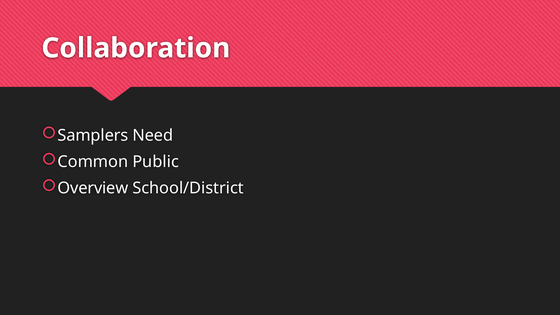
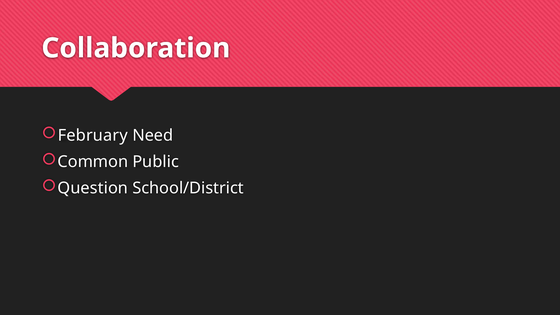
Samplers: Samplers -> February
Overview: Overview -> Question
